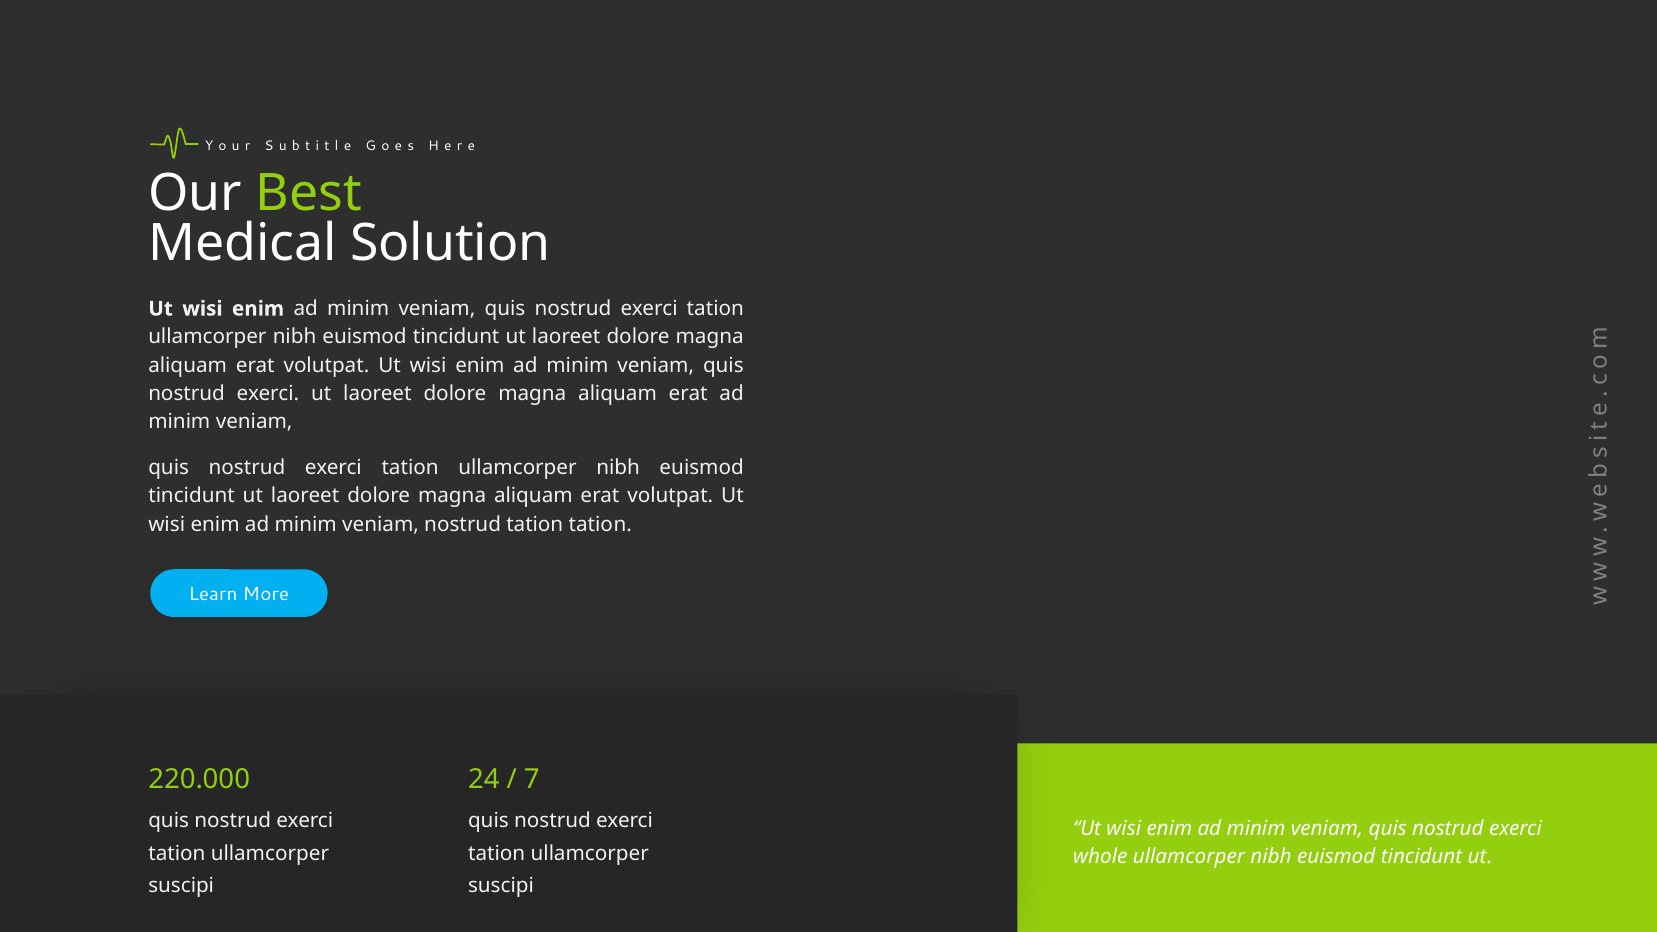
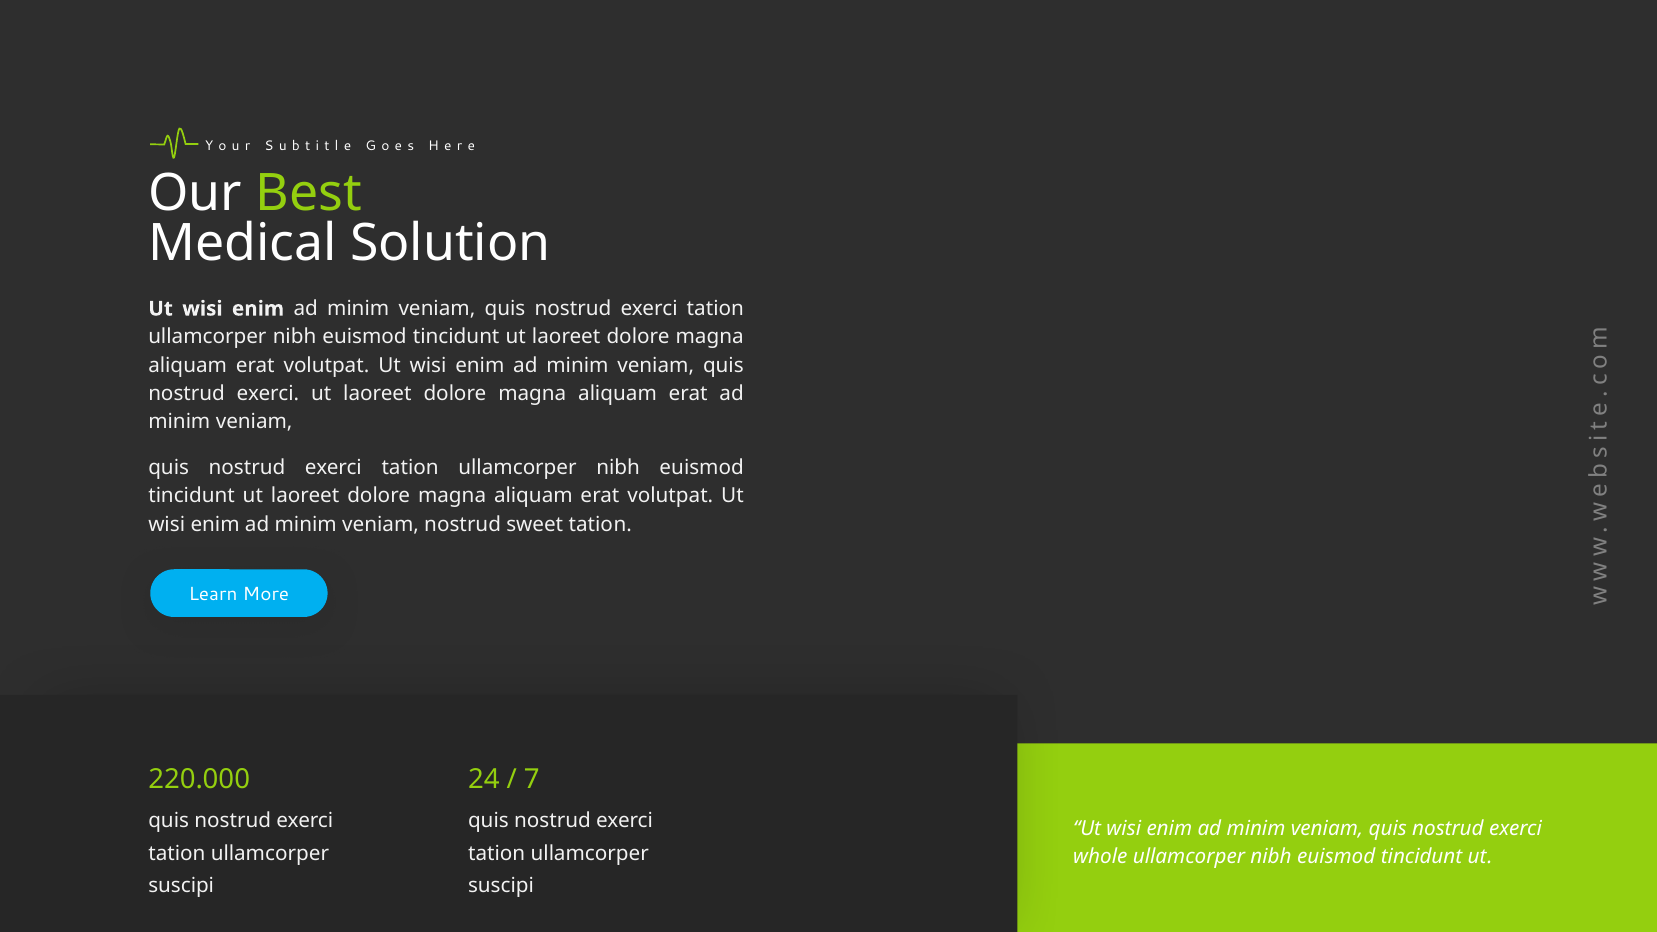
nostrud tation: tation -> sweet
